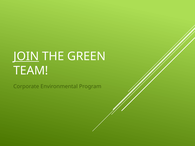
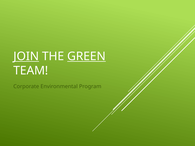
GREEN underline: none -> present
